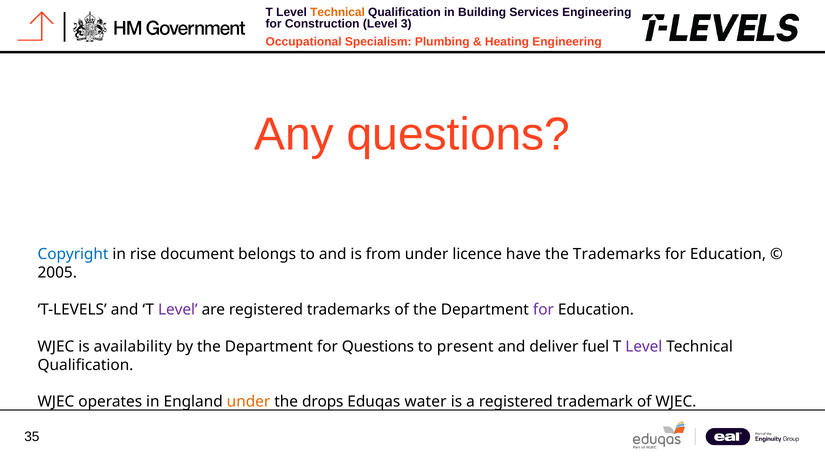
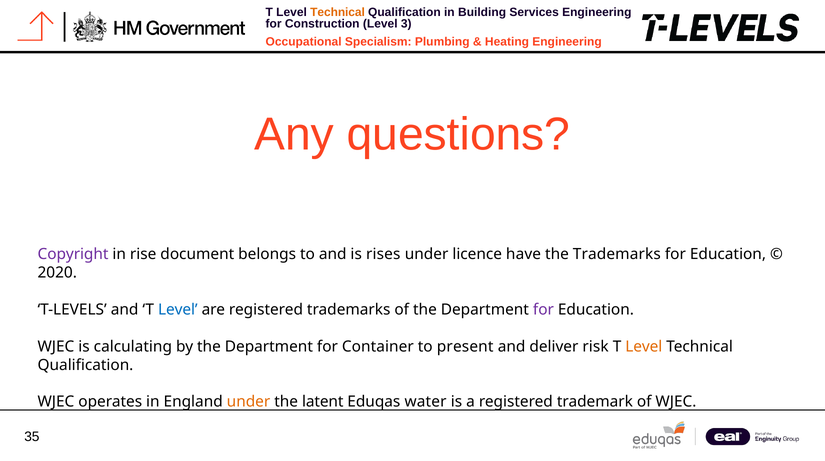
Copyright colour: blue -> purple
from: from -> rises
2005: 2005 -> 2020
Level at (178, 310) colour: purple -> blue
availability: availability -> calculating
for Questions: Questions -> Container
fuel: fuel -> risk
Level at (644, 346) colour: purple -> orange
drops: drops -> latent
